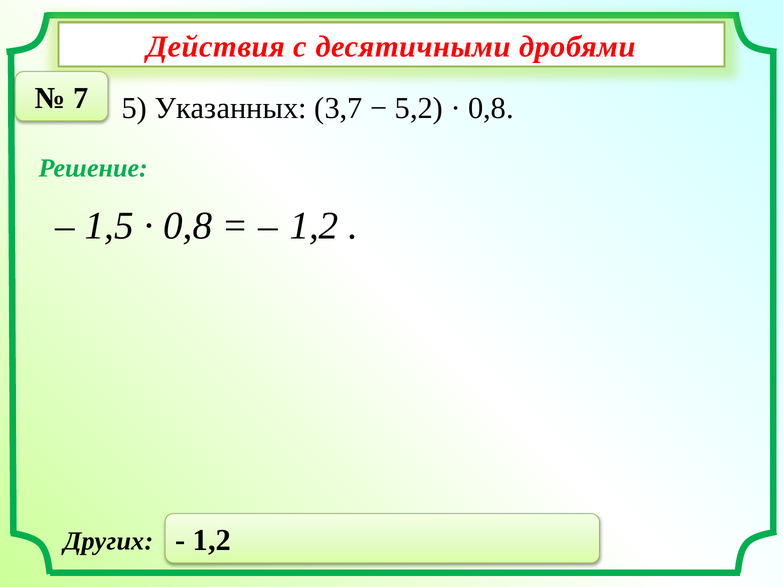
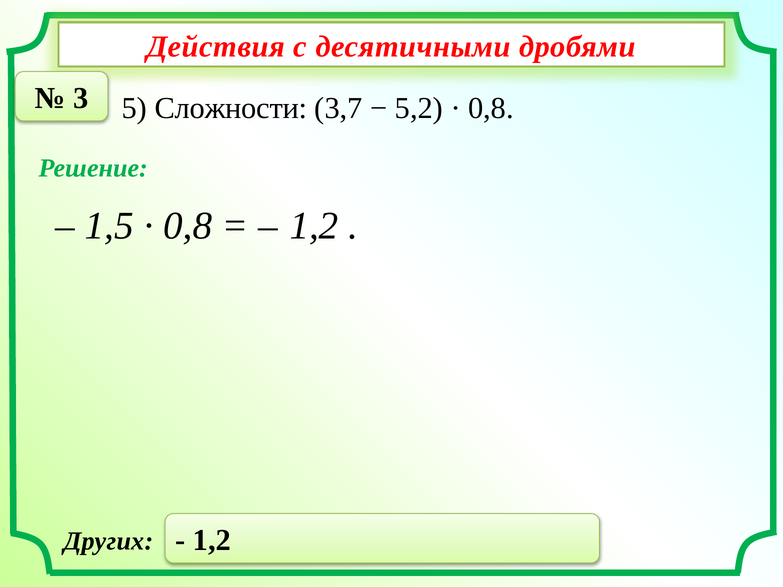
7: 7 -> 3
Указанных: Указанных -> Сложности
